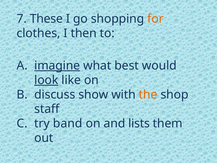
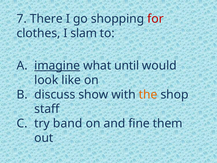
These: These -> There
for colour: orange -> red
then: then -> slam
best: best -> until
look underline: present -> none
lists: lists -> fine
